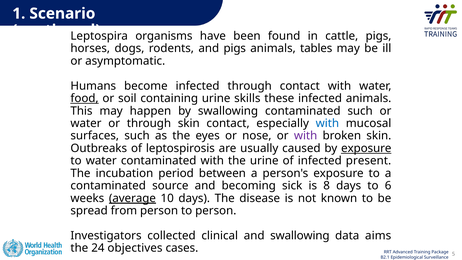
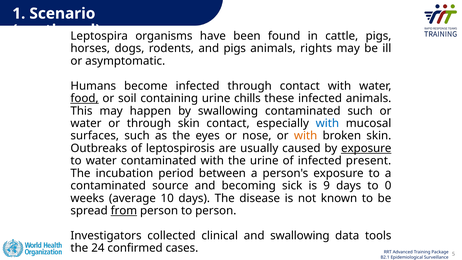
tables: tables -> rights
skills: skills -> chills
with at (306, 136) colour: purple -> orange
8: 8 -> 9
6: 6 -> 0
average underline: present -> none
from underline: none -> present
aims: aims -> tools
objectives: objectives -> confirmed
